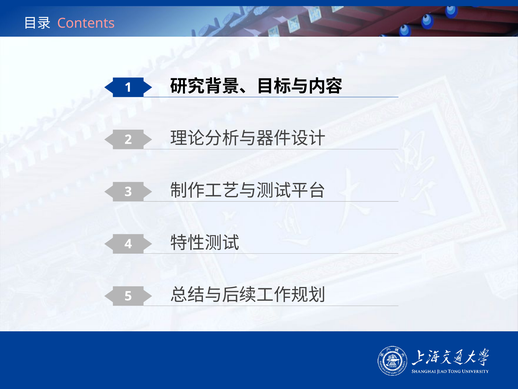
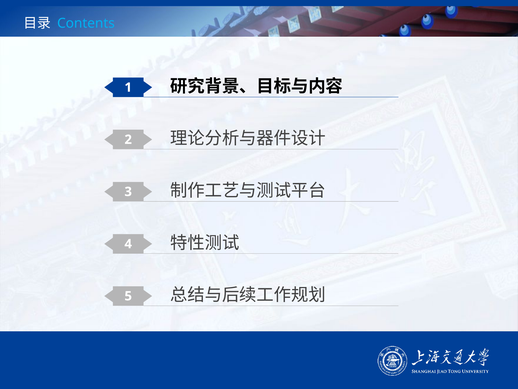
Contents colour: pink -> light blue
